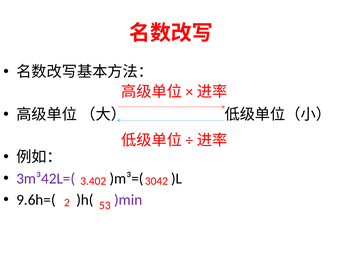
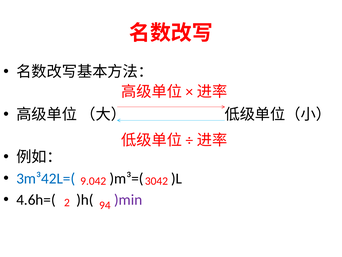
3m³42L=( colour: purple -> blue
3.402: 3.402 -> 9.042
9.6h=(: 9.6h=( -> 4.6h=(
53: 53 -> 94
